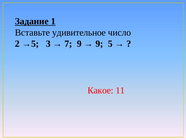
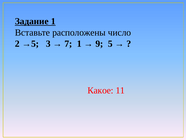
удивительное: удивительное -> расположены
7 9: 9 -> 1
